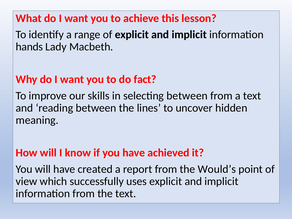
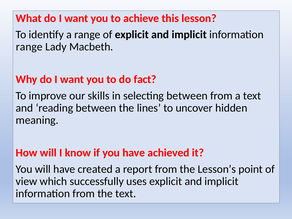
hands at (29, 47): hands -> range
Would’s: Would’s -> Lesson’s
